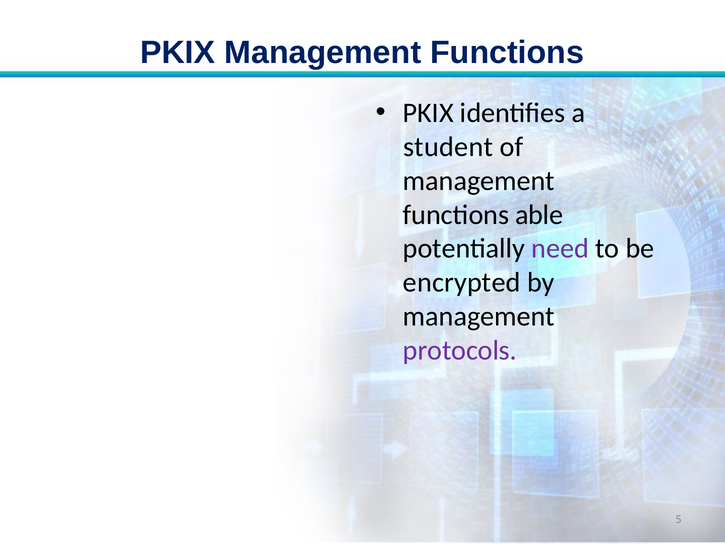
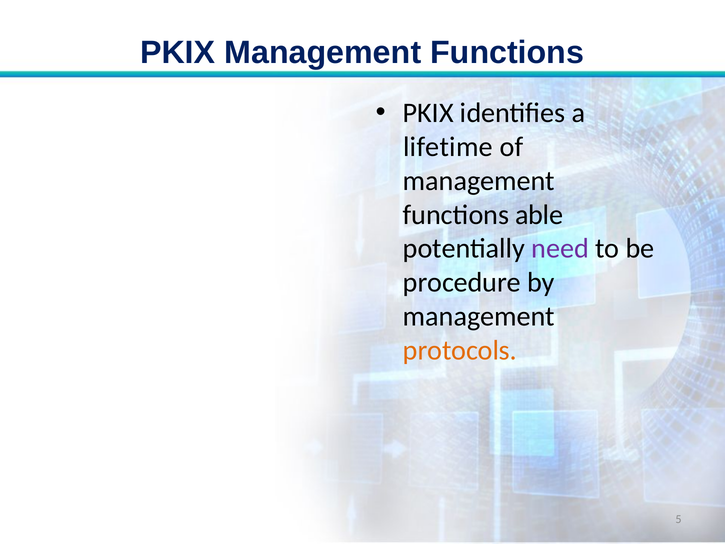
student: student -> lifetime
encrypted: encrypted -> procedure
protocols colour: purple -> orange
